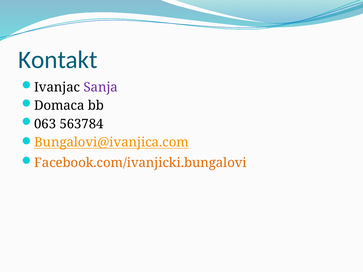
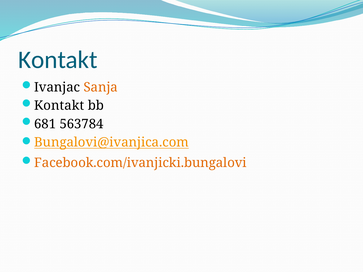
Sanja colour: purple -> orange
Domaca at (59, 106): Domaca -> Kontakt
063: 063 -> 681
